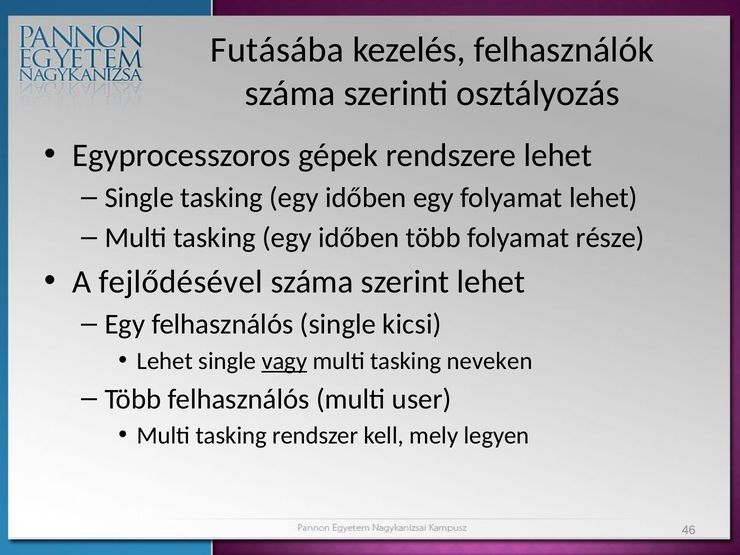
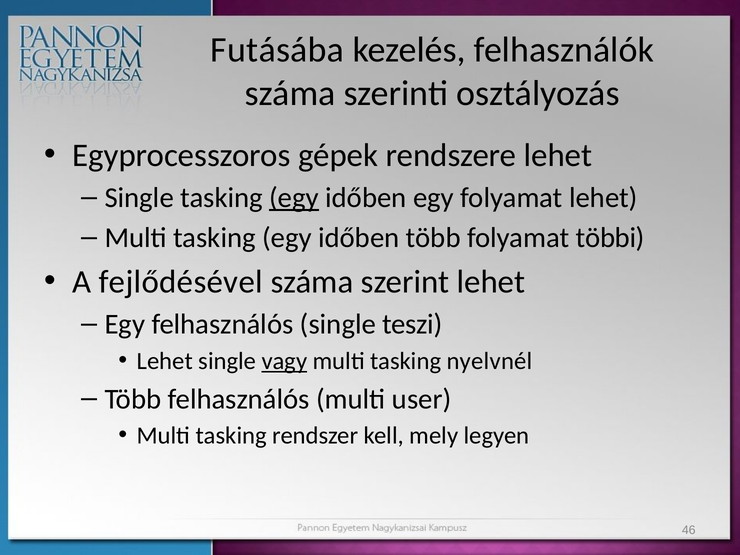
egy at (294, 198) underline: none -> present
része: része -> többi
kicsi: kicsi -> teszi
neveken: neveken -> nyelvnél
